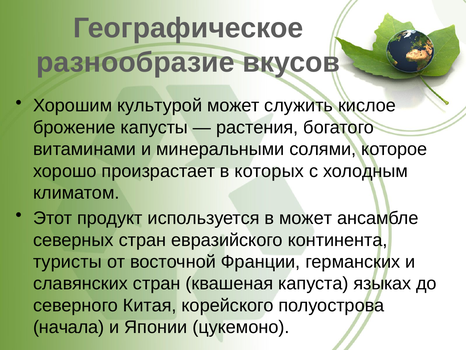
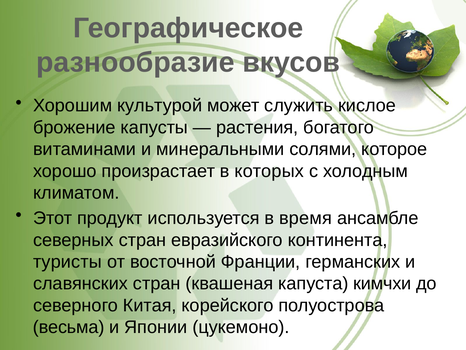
в может: может -> время
языках: языках -> кимчхи
начала: начала -> весьма
